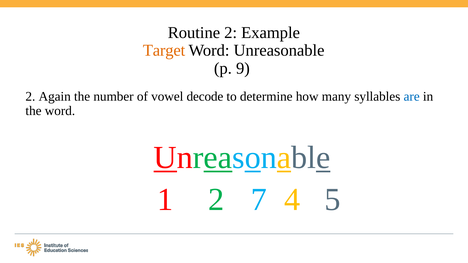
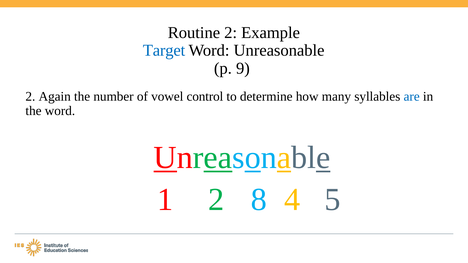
Target colour: orange -> blue
decode: decode -> control
7: 7 -> 8
